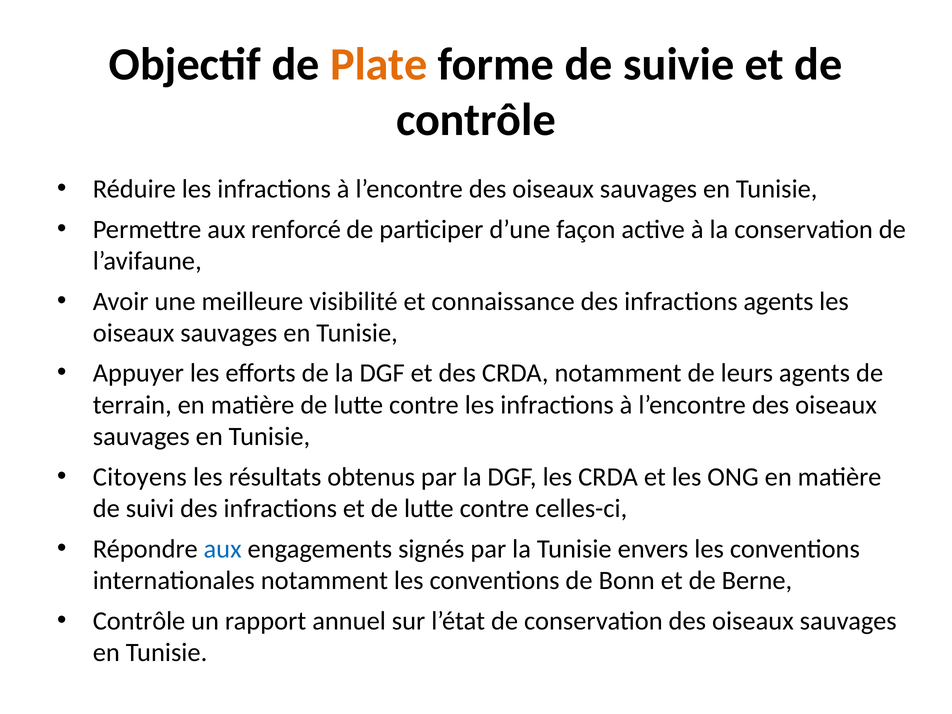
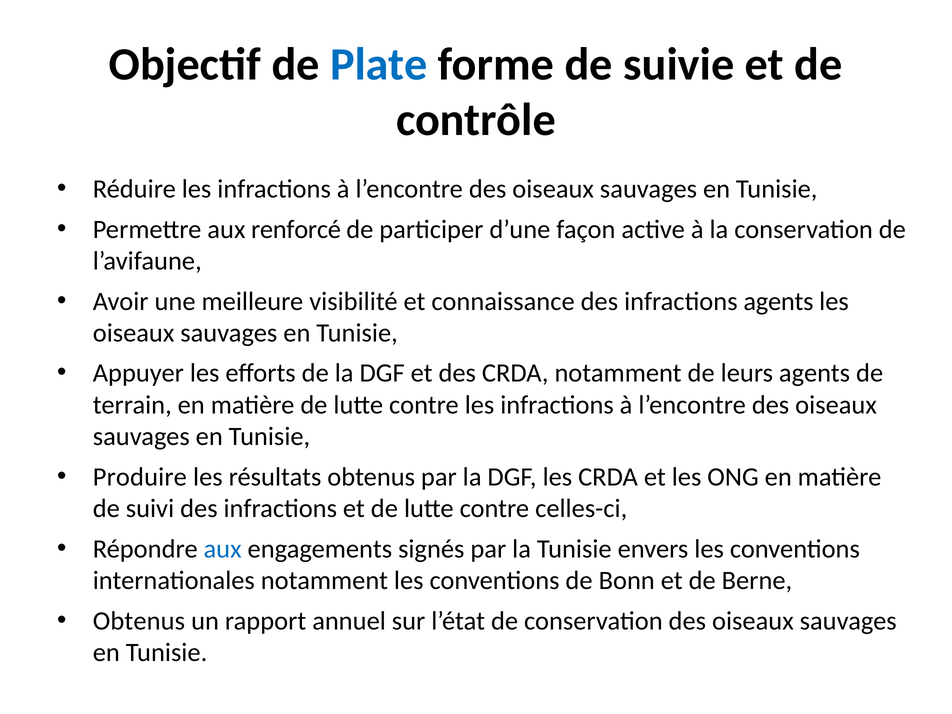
Plate colour: orange -> blue
Citoyens: Citoyens -> Produire
Contrôle at (139, 621): Contrôle -> Obtenus
